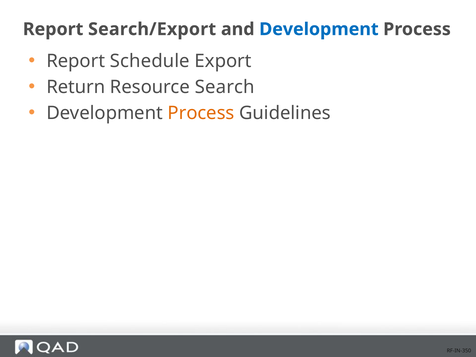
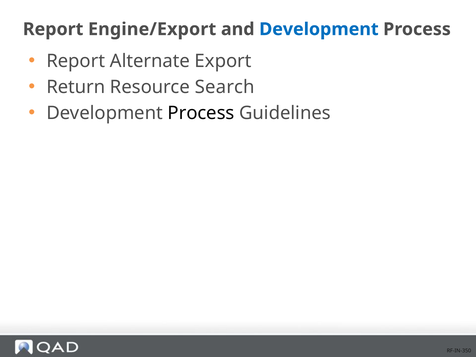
Search/Export: Search/Export -> Engine/Export
Schedule: Schedule -> Alternate
Process at (201, 113) colour: orange -> black
